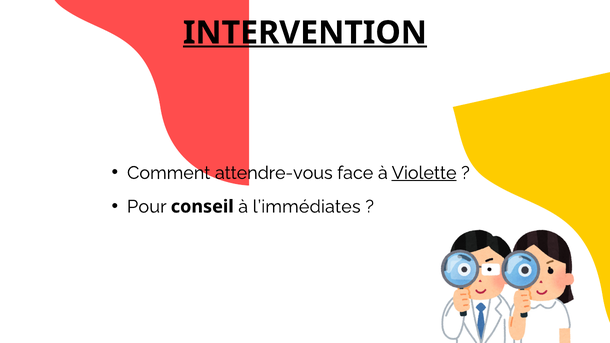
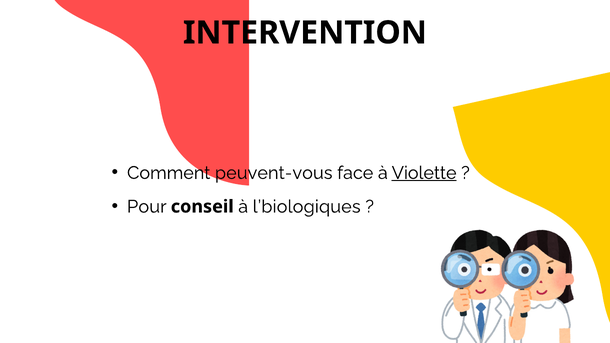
INTERVENTION underline: present -> none
attendre-vous: attendre-vous -> peuvent-vous
l’immédiates: l’immédiates -> l’biologiques
